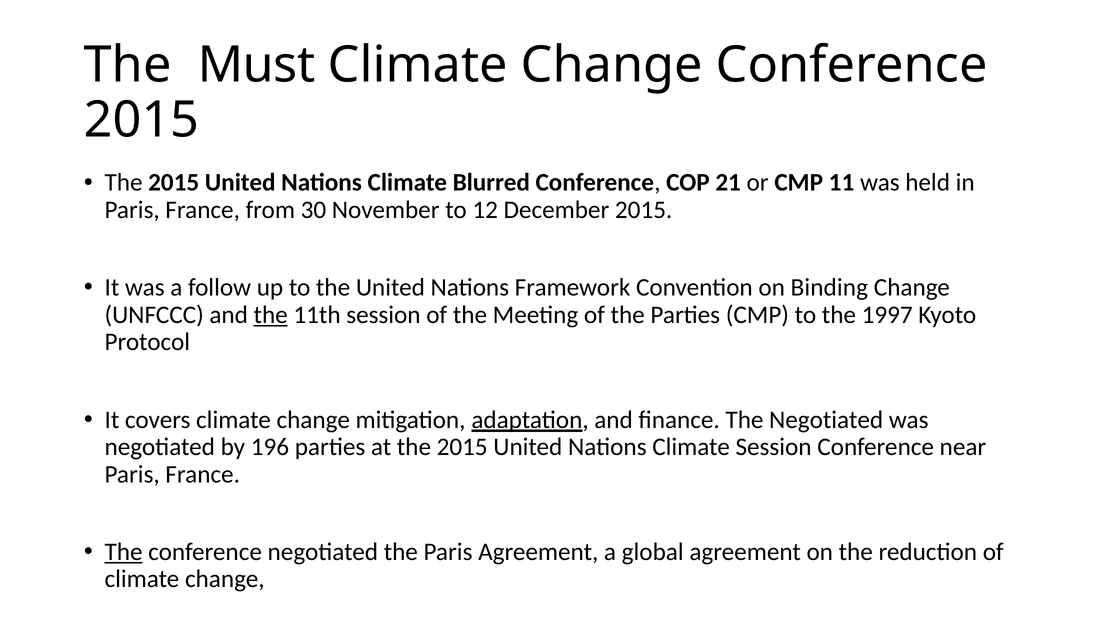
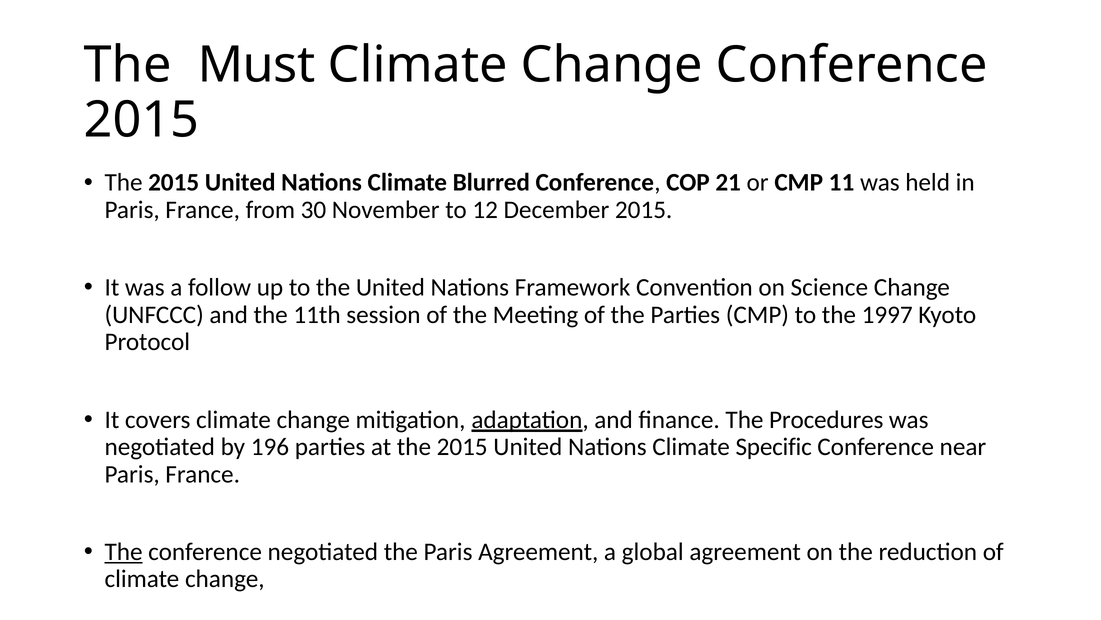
Binding: Binding -> Science
the at (271, 314) underline: present -> none
The Negotiated: Negotiated -> Procedures
Climate Session: Session -> Specific
